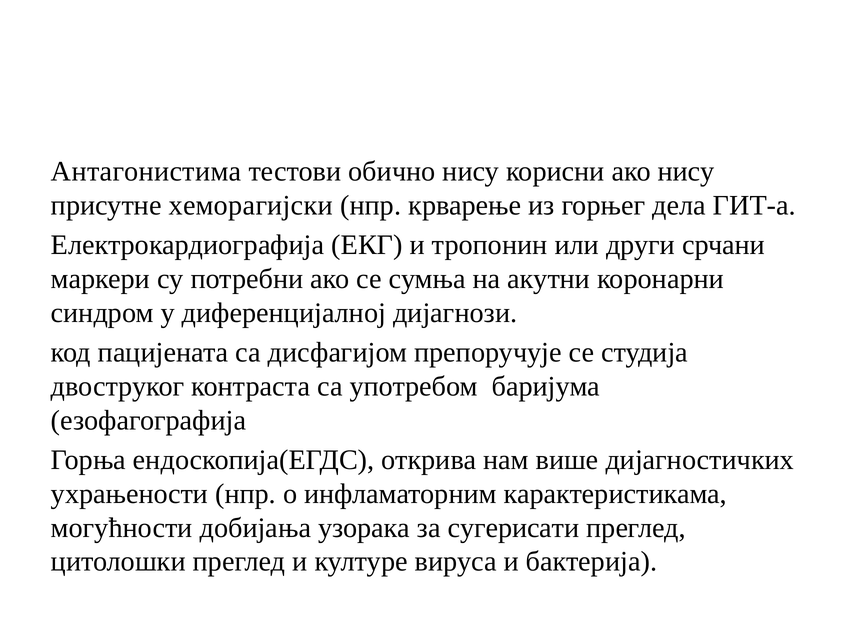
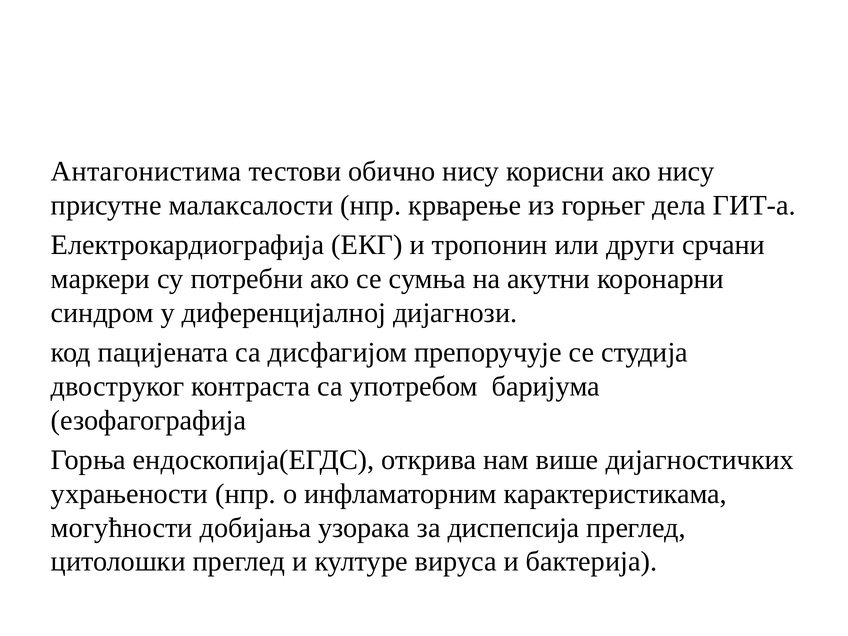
хеморагијски: хеморагијски -> малаксалости
сугерисати: сугерисати -> диспепсија
